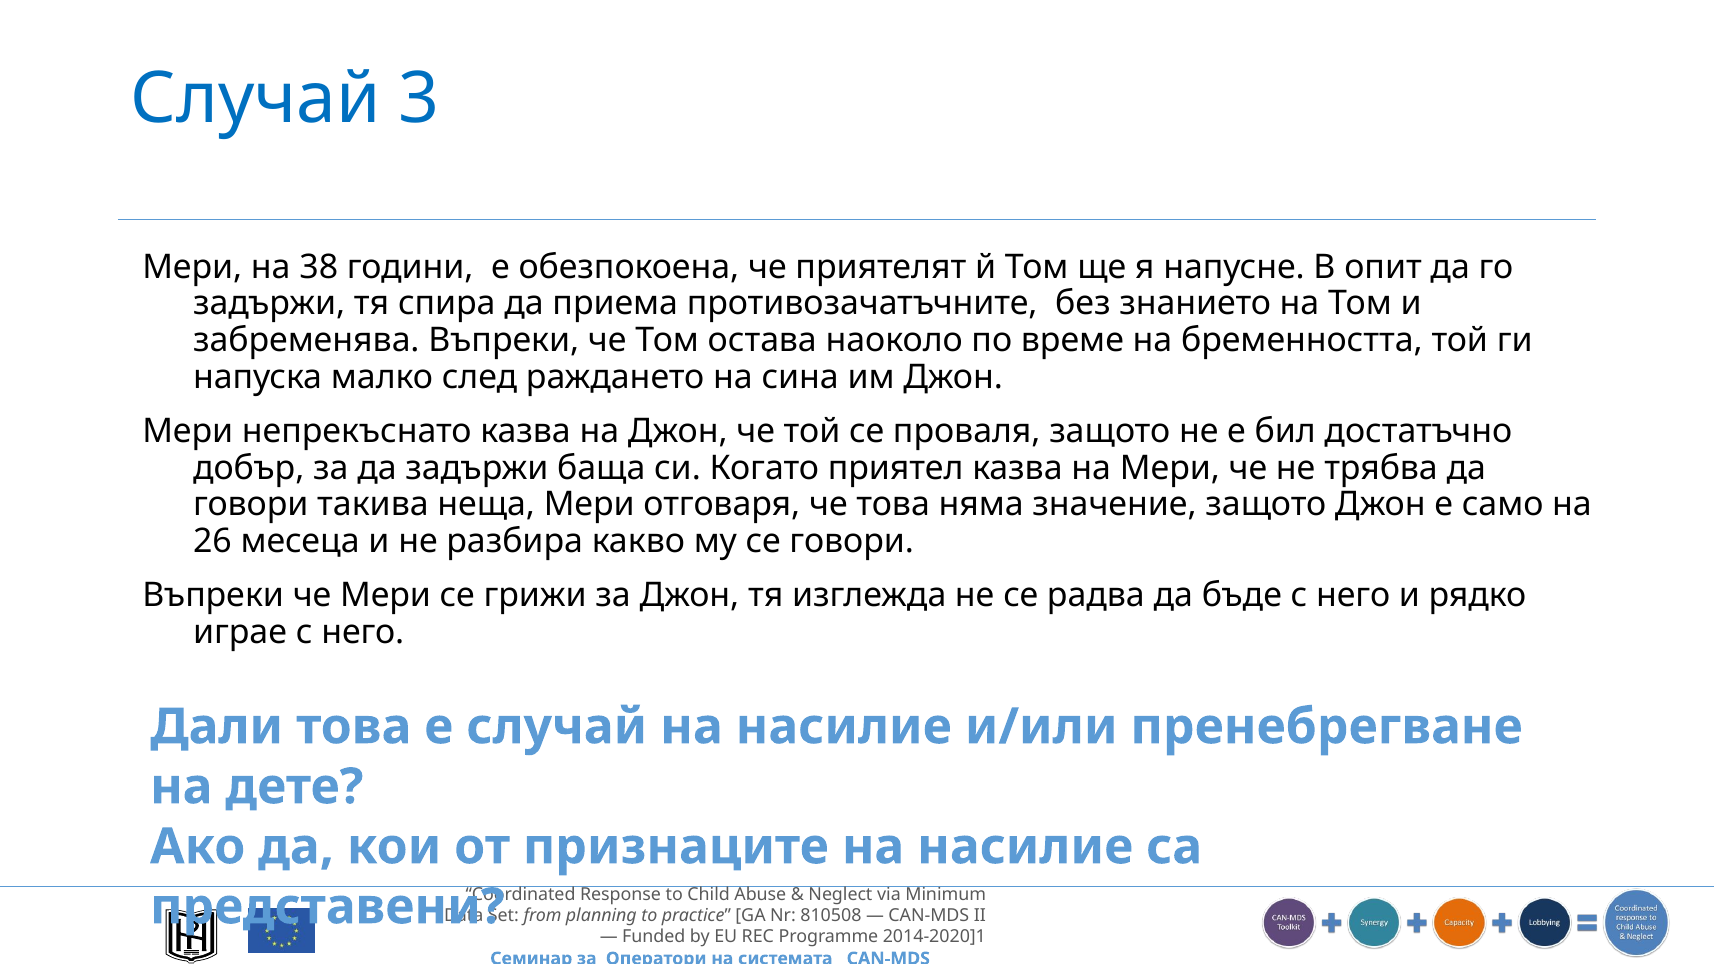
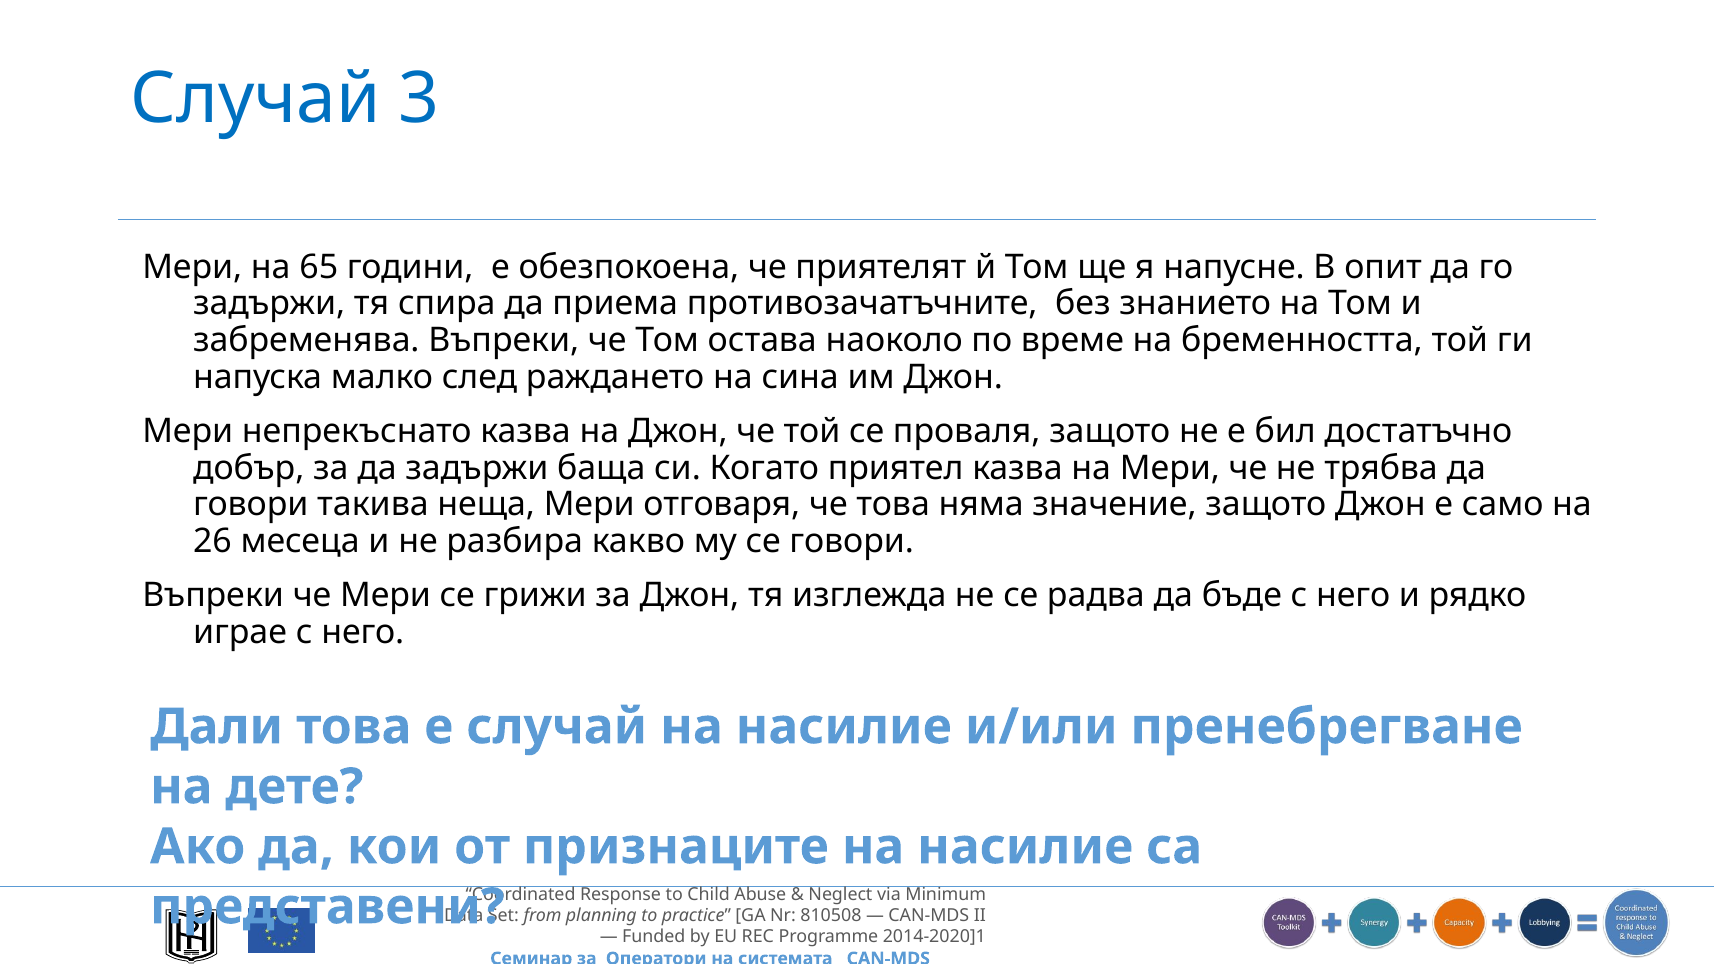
38: 38 -> 65
